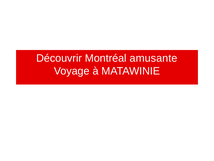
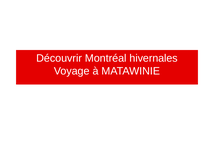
amusante: amusante -> hivernales
